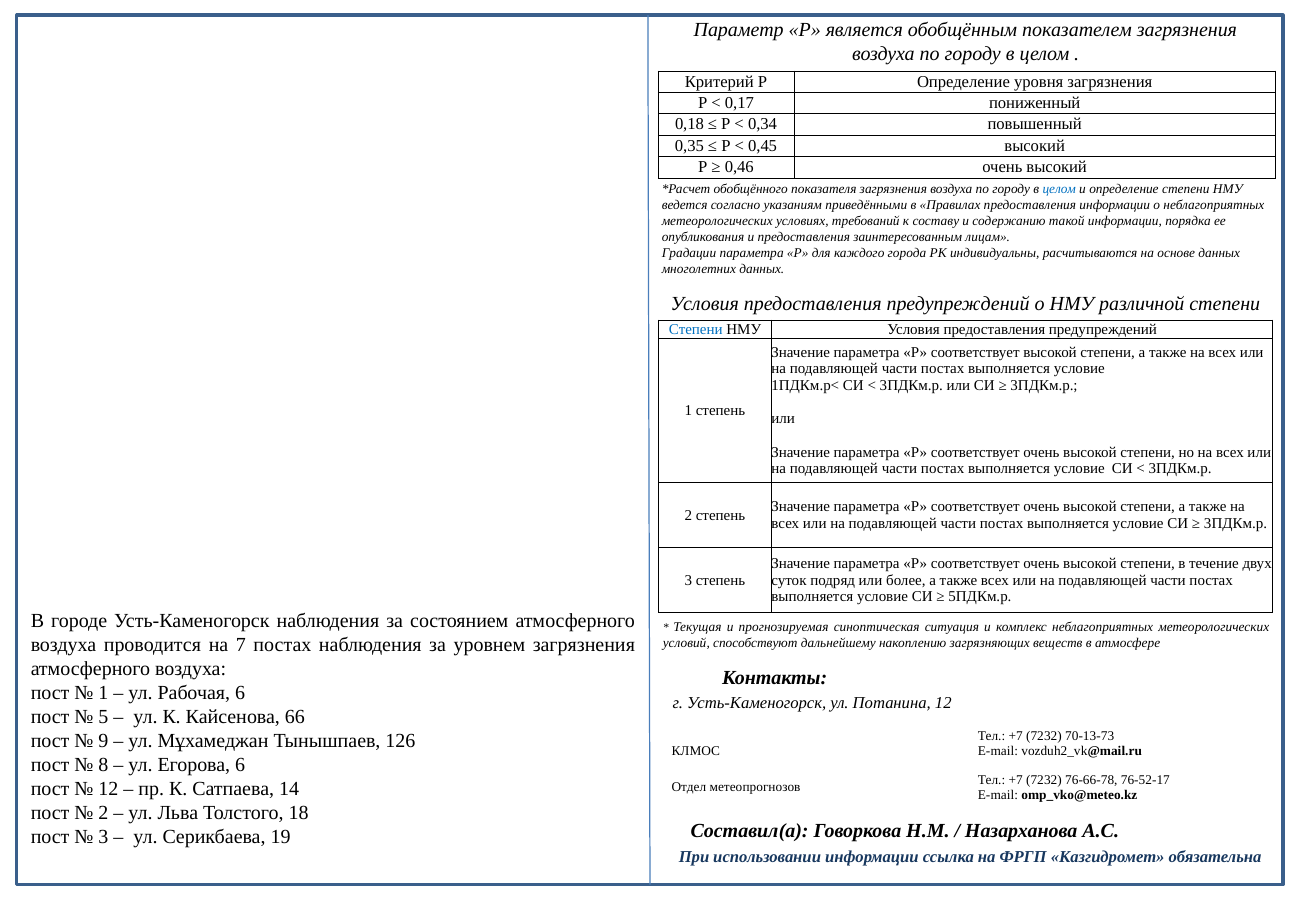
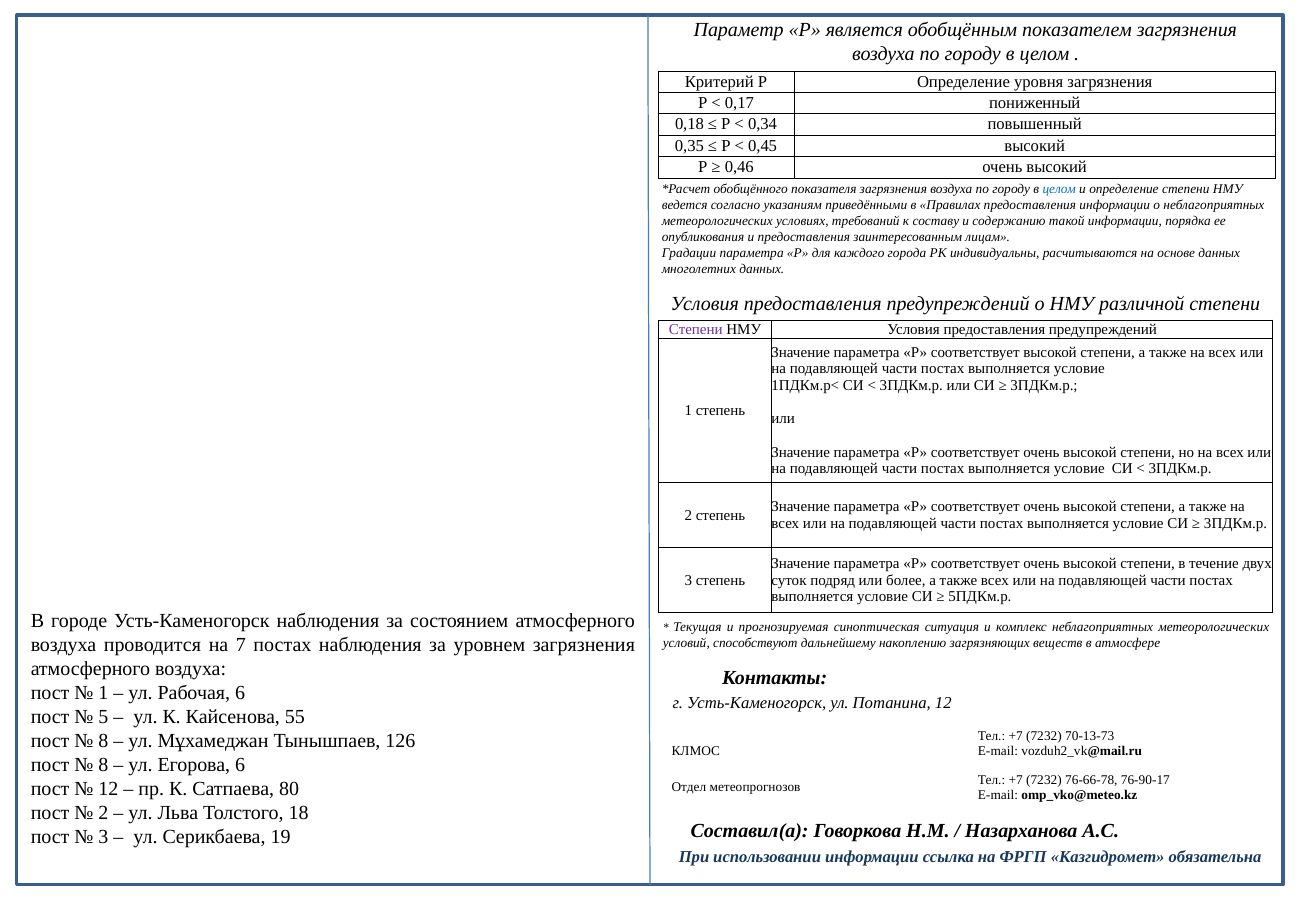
Степени at (696, 329) colour: blue -> purple
66: 66 -> 55
9 at (103, 741): 9 -> 8
76-52-17: 76-52-17 -> 76-90-17
14: 14 -> 80
